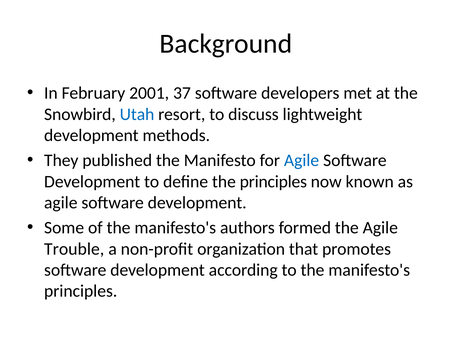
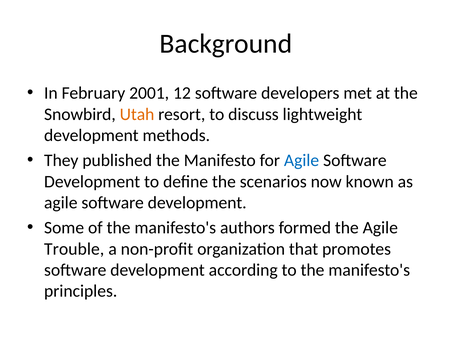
37: 37 -> 12
Utah colour: blue -> orange
the principles: principles -> scenarios
